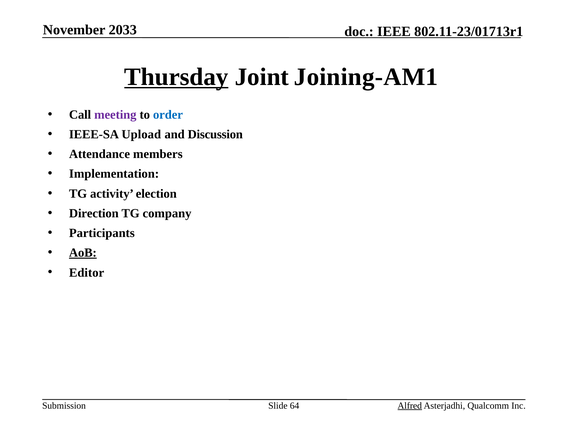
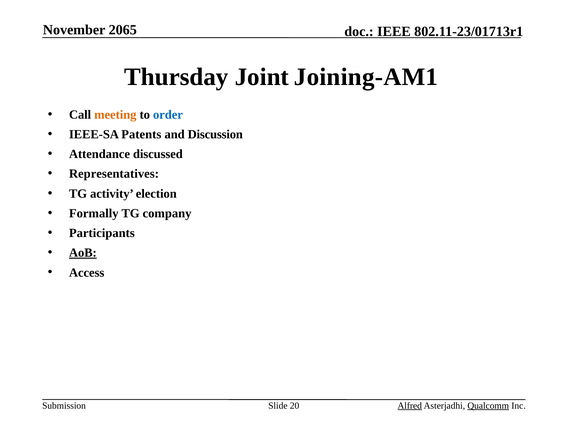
2033: 2033 -> 2065
Thursday underline: present -> none
meeting colour: purple -> orange
Upload: Upload -> Patents
members: members -> discussed
Implementation: Implementation -> Representatives
Direction: Direction -> Formally
Editor: Editor -> Access
64: 64 -> 20
Qualcomm underline: none -> present
